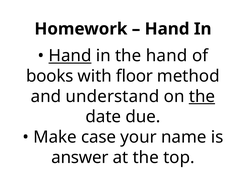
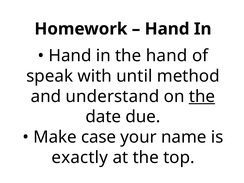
Hand at (70, 56) underline: present -> none
books: books -> speak
floor: floor -> until
answer: answer -> exactly
